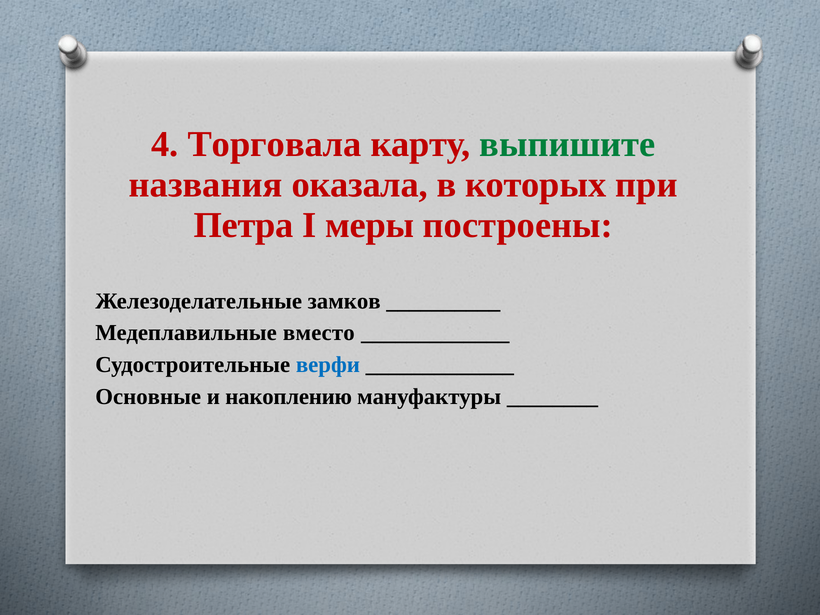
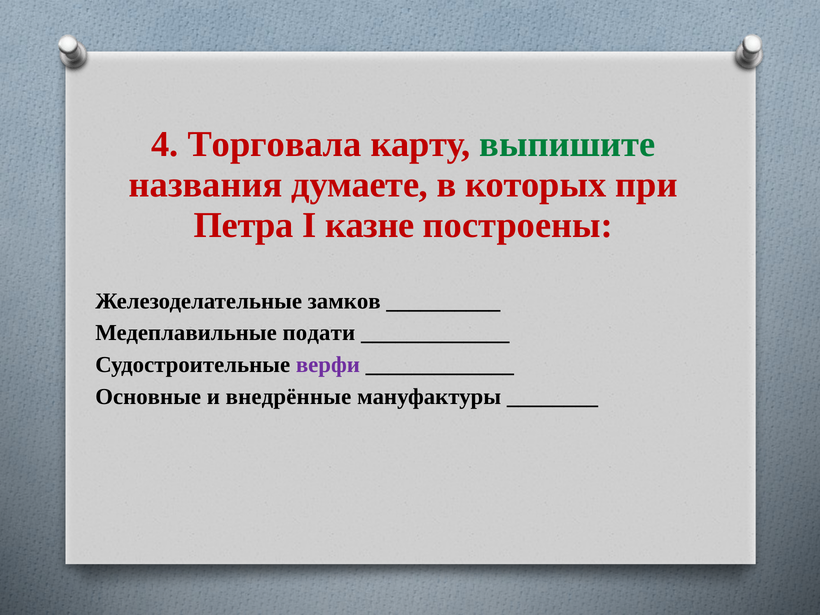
оказала: оказала -> думаете
меры: меры -> казне
вместо: вместо -> подати
верфи colour: blue -> purple
накоплению: накоплению -> внедрённые
